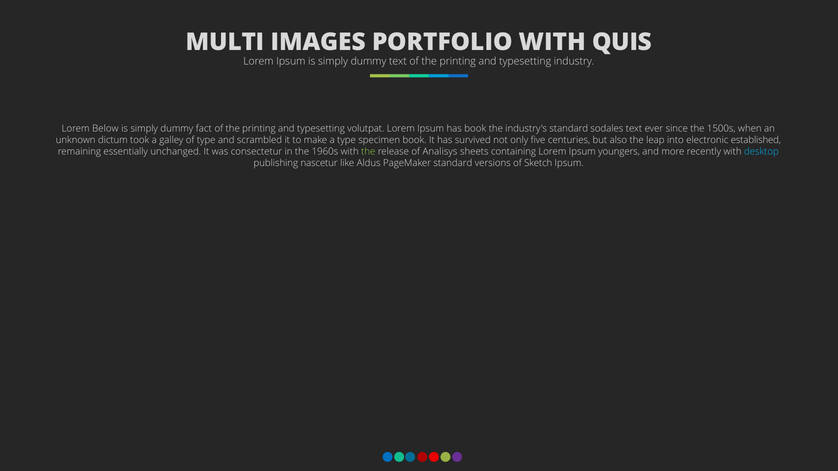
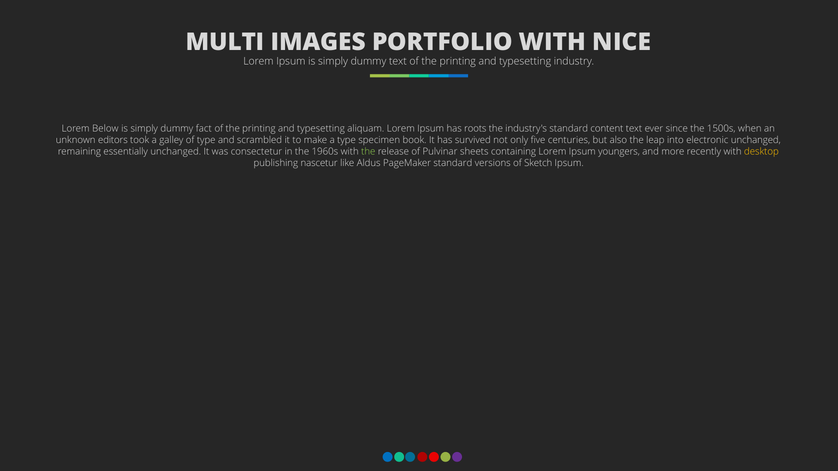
QUIS: QUIS -> NICE
volutpat: volutpat -> aliquam
has book: book -> roots
sodales: sodales -> content
dictum: dictum -> editors
electronic established: established -> unchanged
Analisys: Analisys -> Pulvinar
desktop colour: light blue -> yellow
